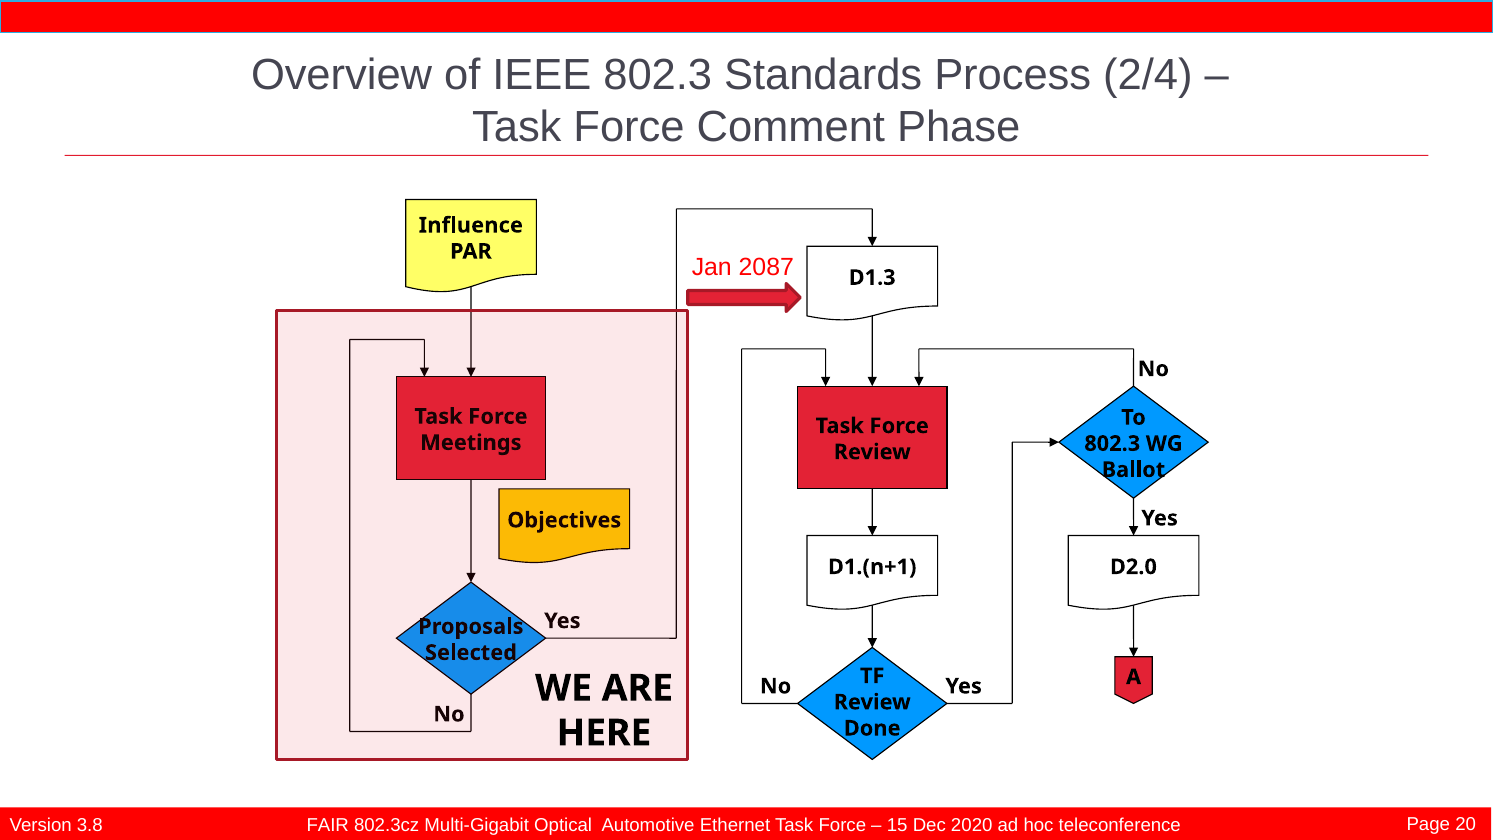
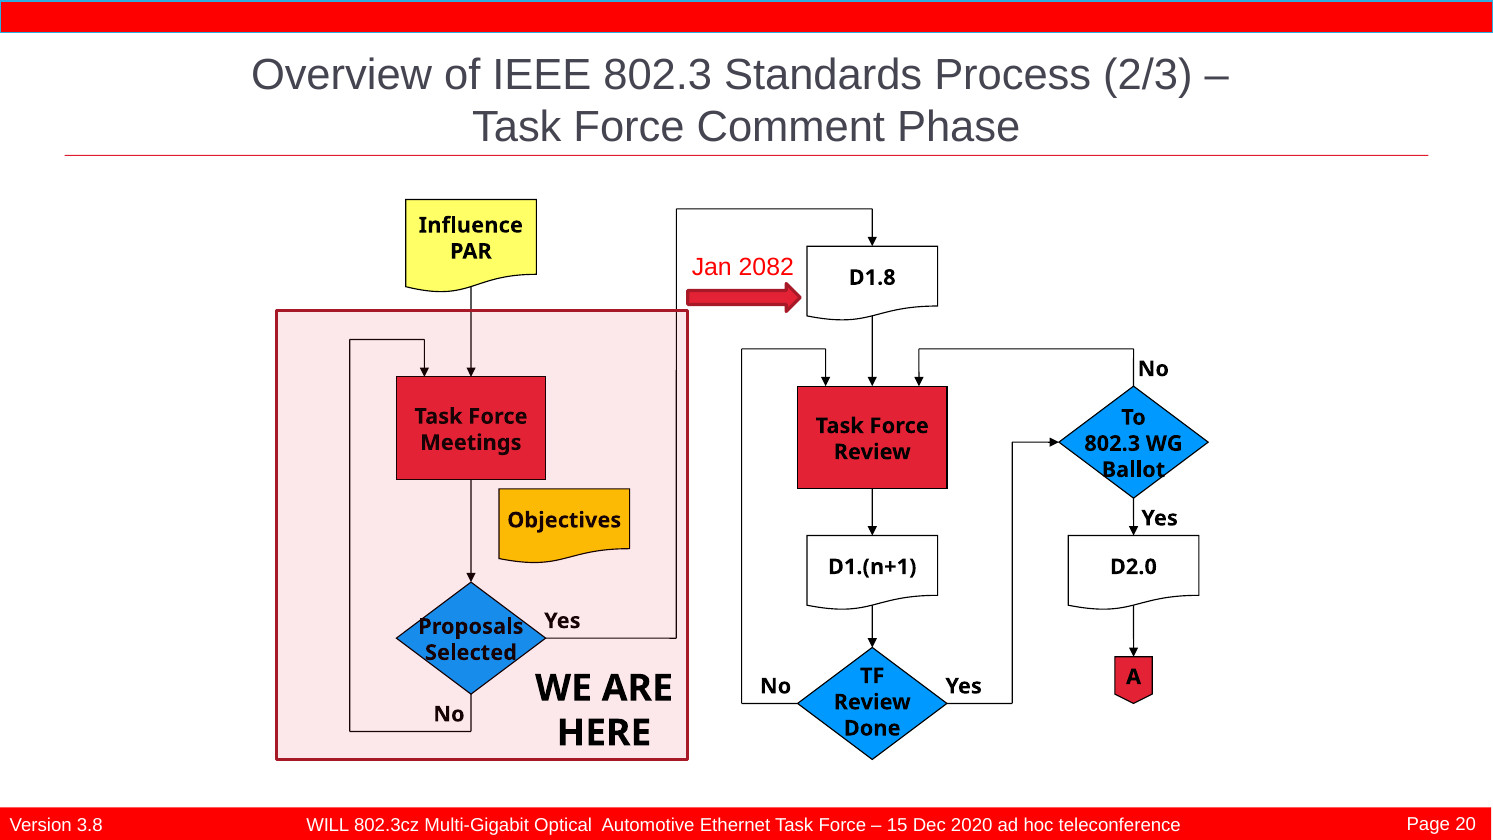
2/4: 2/4 -> 2/3
2087: 2087 -> 2082
D1.3: D1.3 -> D1.8
FAIR: FAIR -> WILL
